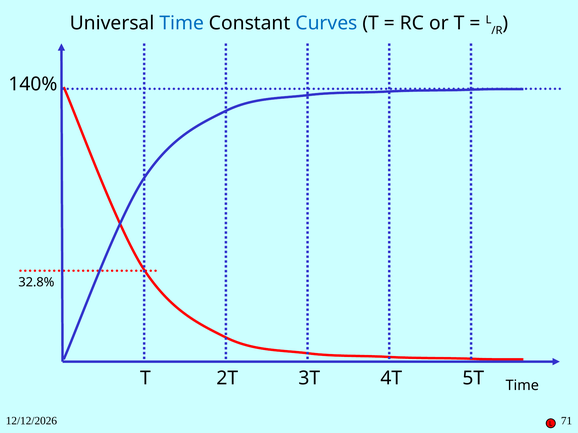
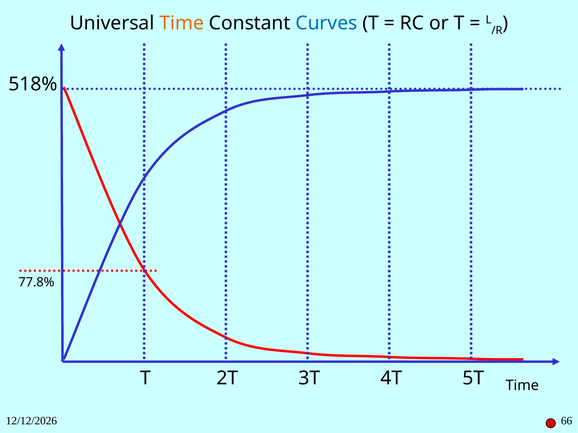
Time at (182, 23) colour: blue -> orange
140%: 140% -> 518%
32.8%: 32.8% -> 77.8%
71: 71 -> 66
